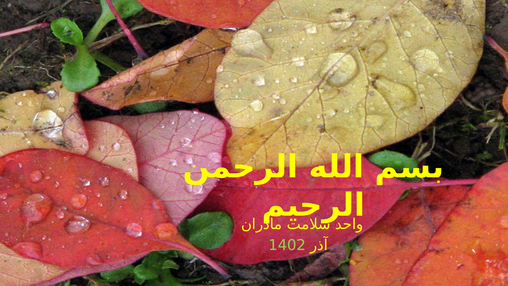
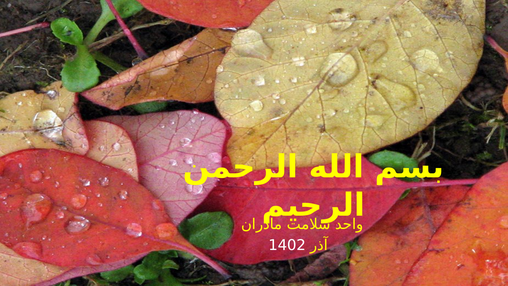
1402 colour: light green -> white
